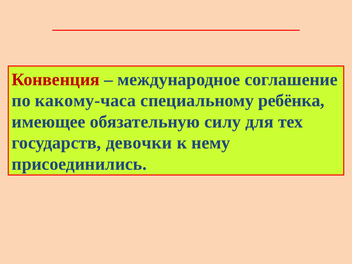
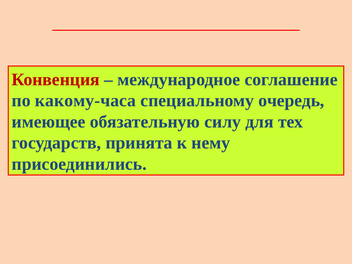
ребёнка: ребёнка -> очередь
девочки: девочки -> принята
